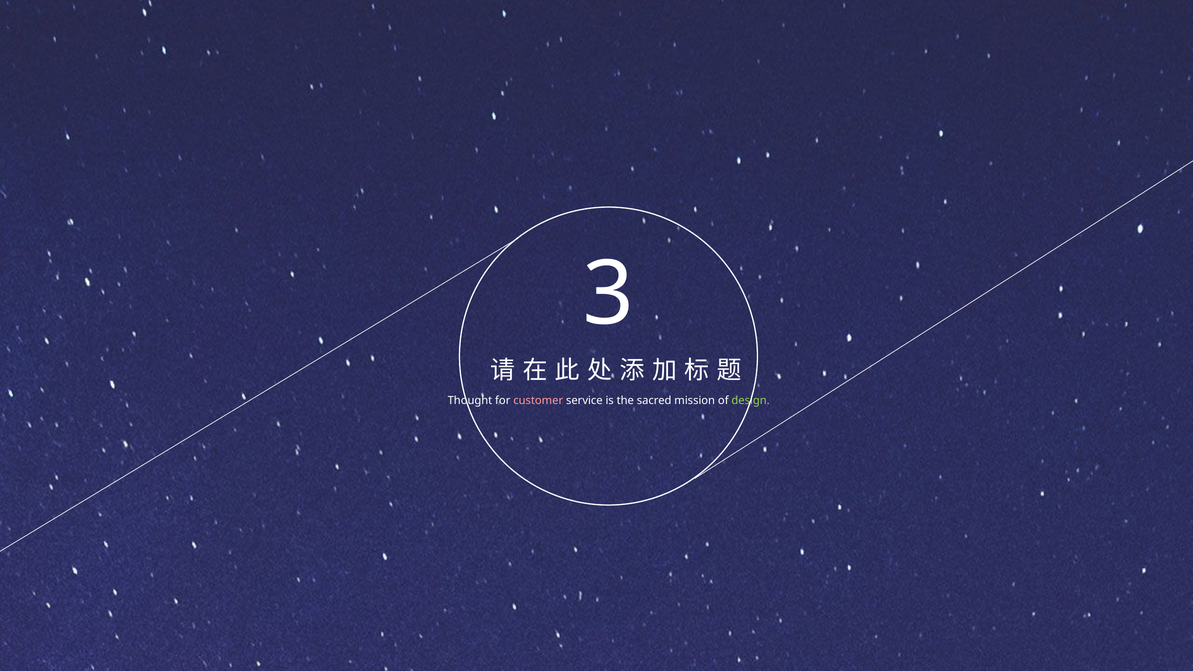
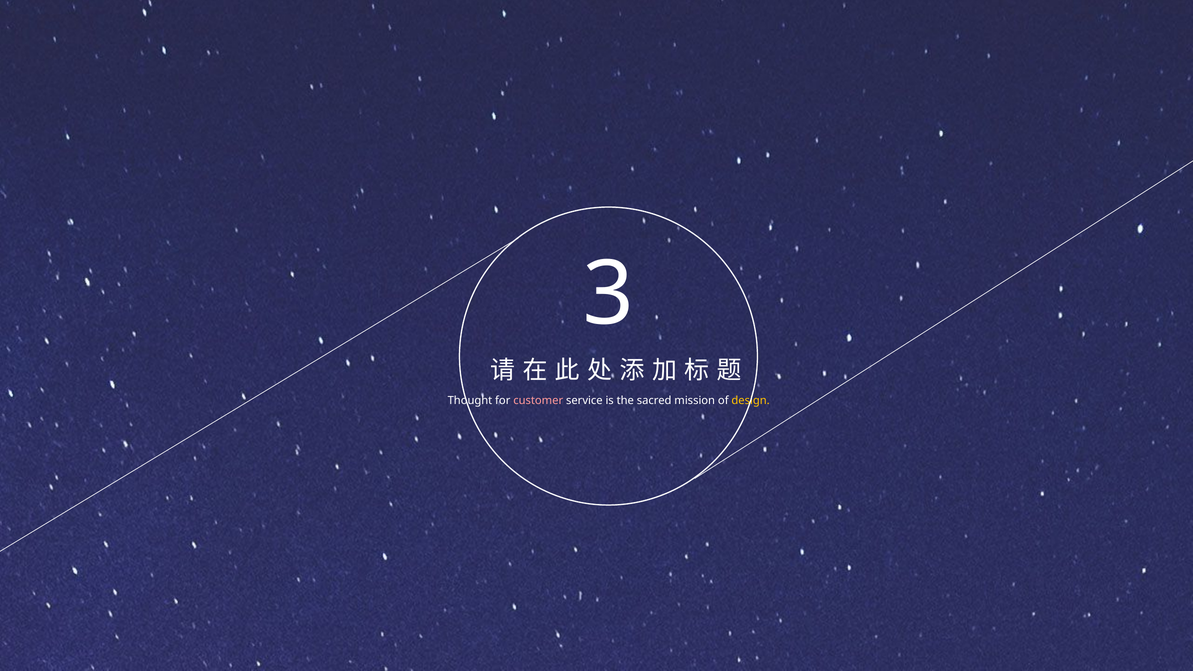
design colour: light green -> yellow
